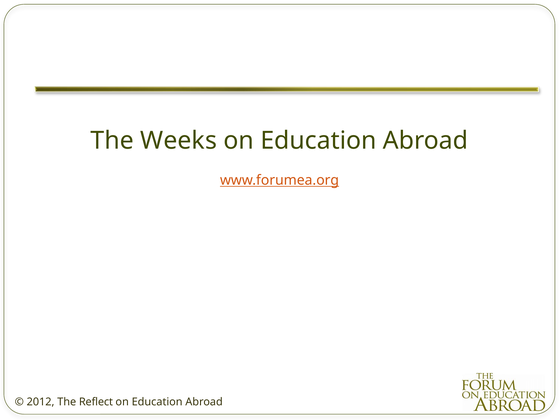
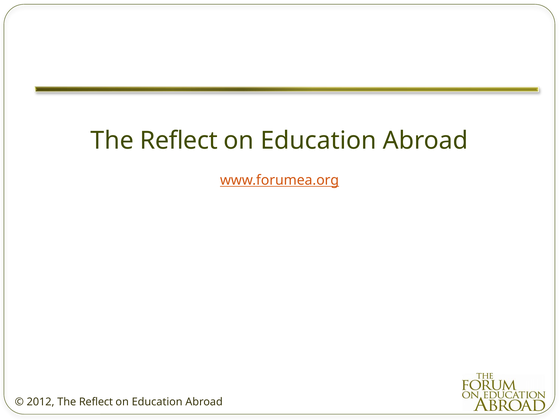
Weeks at (179, 141): Weeks -> Reflect
